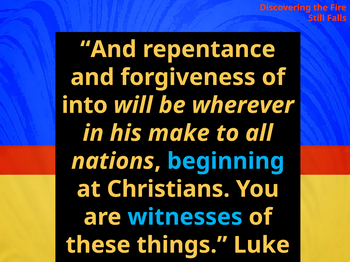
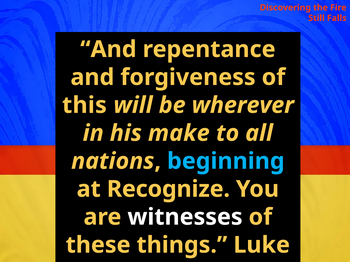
into: into -> this
Christians: Christians -> Recognize
witnesses colour: light blue -> white
